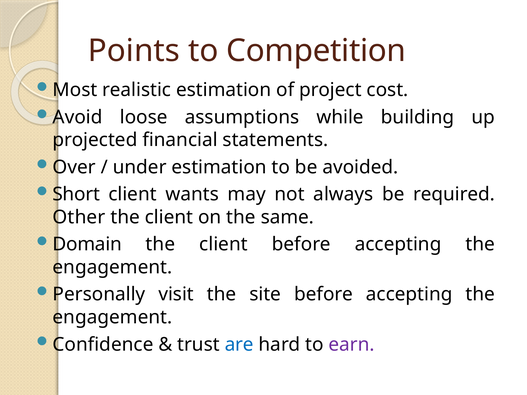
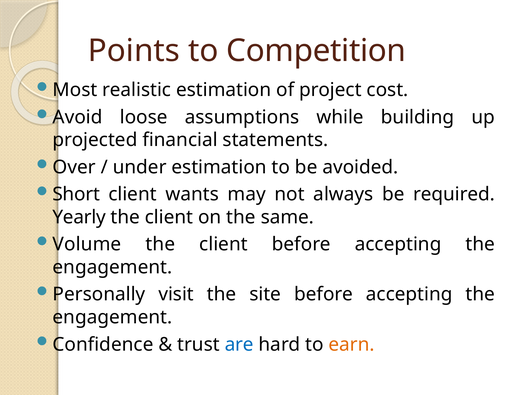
Other: Other -> Yearly
Domain: Domain -> Volume
earn colour: purple -> orange
